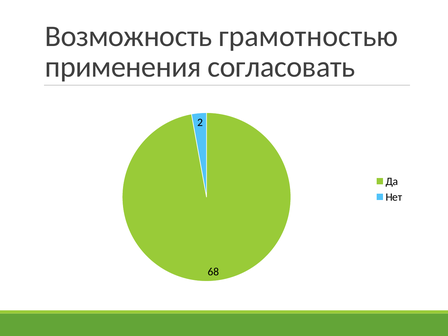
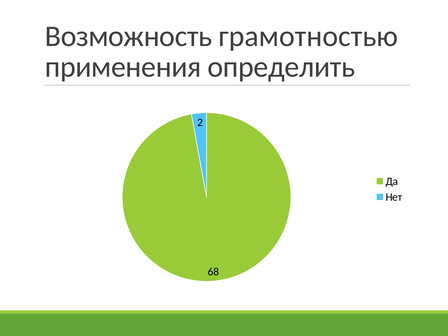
согласовать: согласовать -> определить
